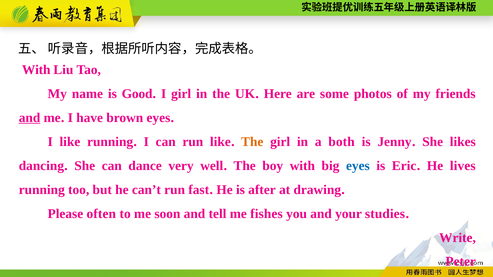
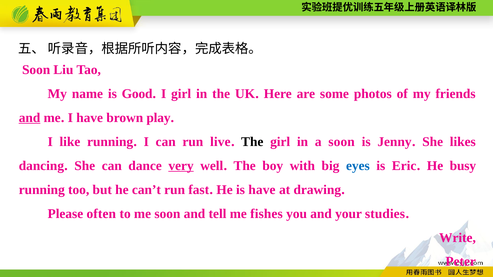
With at (36, 70): With -> Soon
brown eyes: eyes -> play
run like: like -> live
The at (252, 142) colour: orange -> black
a both: both -> soon
very underline: none -> present
lives: lives -> busy
is after: after -> have
